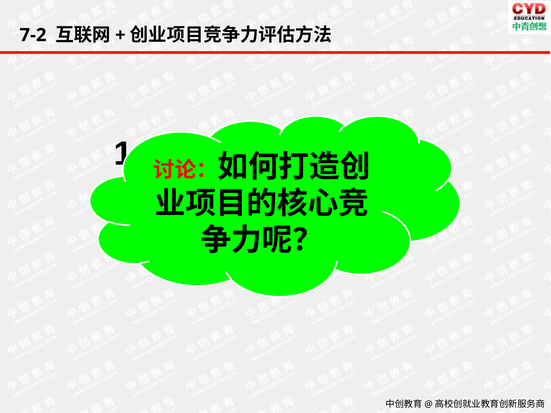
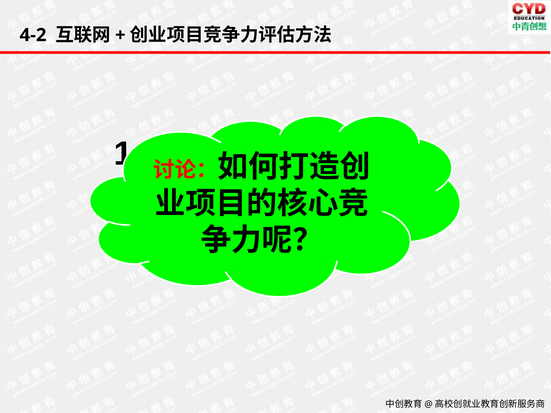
7-2: 7-2 -> 4-2
